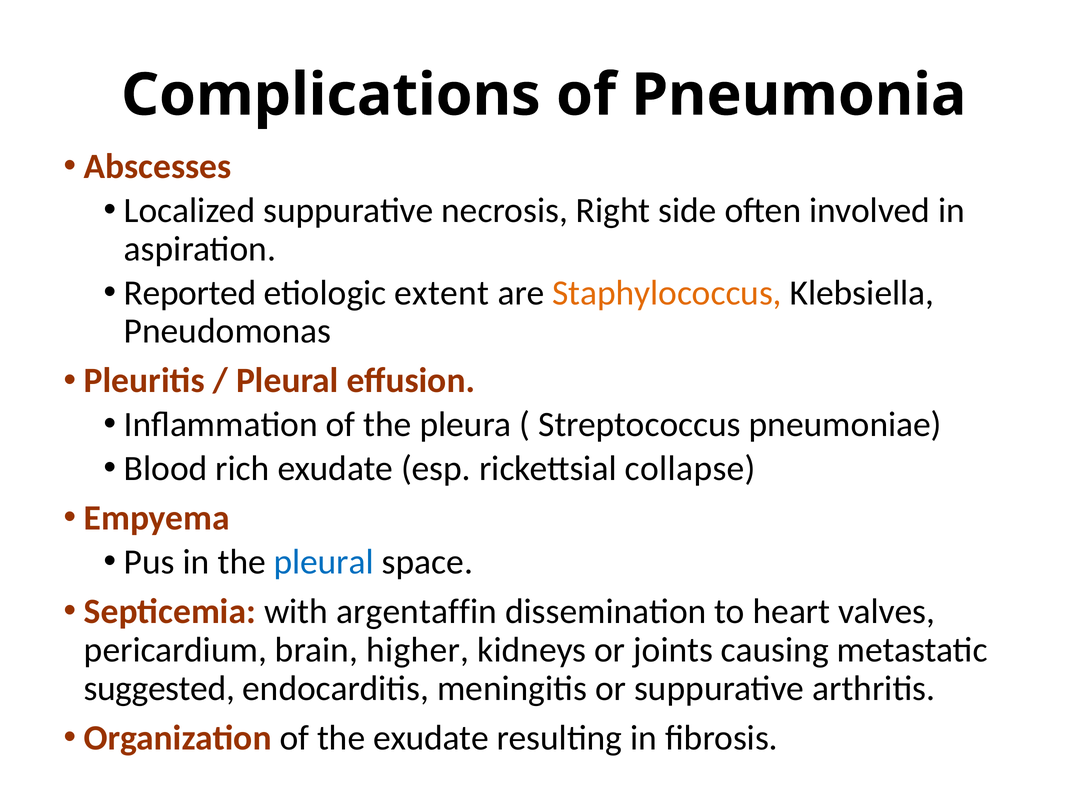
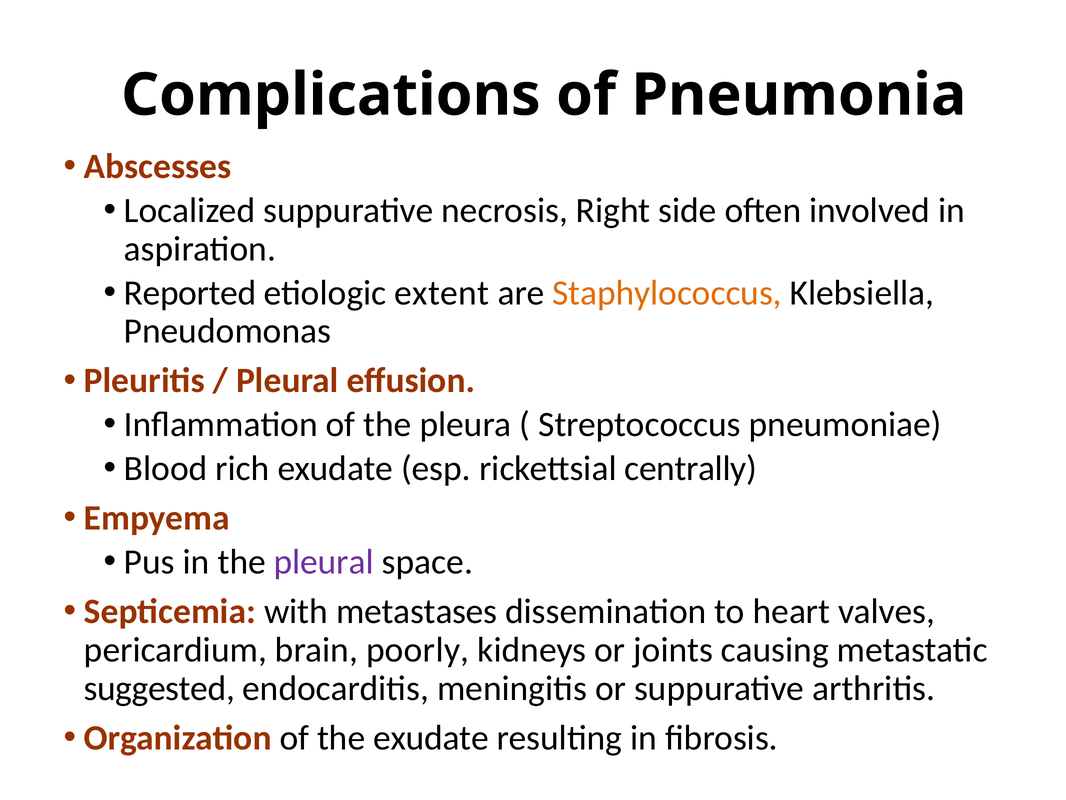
collapse: collapse -> centrally
pleural at (324, 562) colour: blue -> purple
argentaffin: argentaffin -> metastases
higher: higher -> poorly
